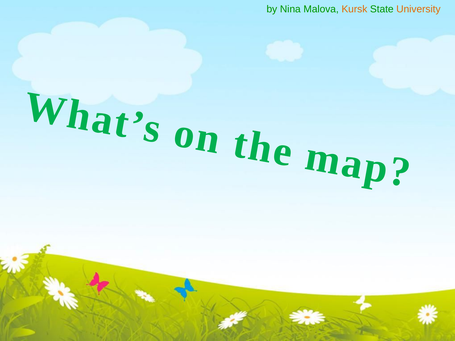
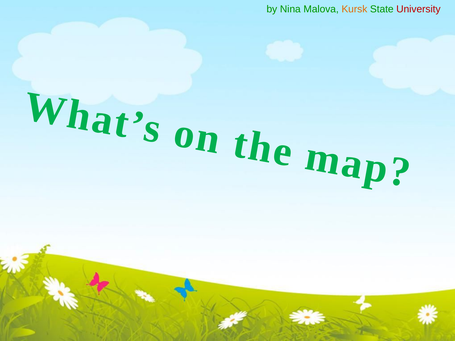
University colour: orange -> red
